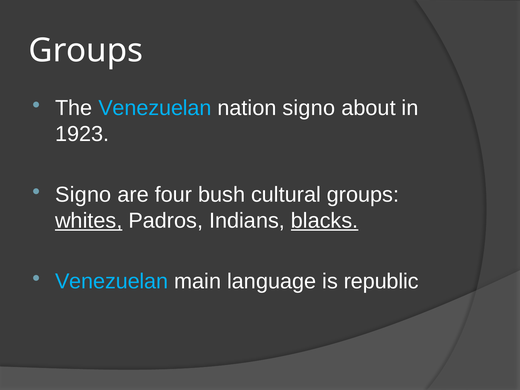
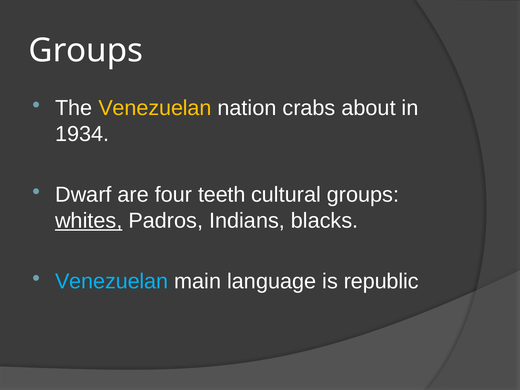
Venezuelan at (155, 108) colour: light blue -> yellow
nation signo: signo -> crabs
1923: 1923 -> 1934
Signo at (83, 195): Signo -> Dwarf
bush: bush -> teeth
blacks underline: present -> none
